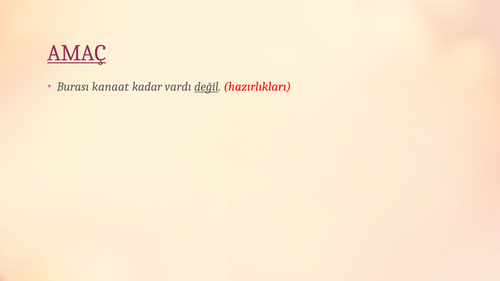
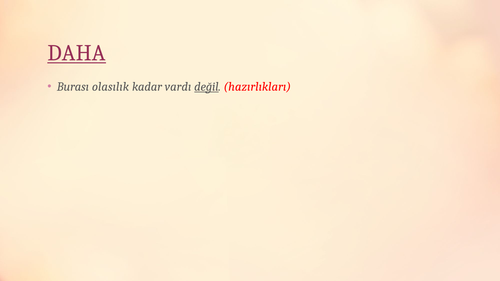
AMAÇ: AMAÇ -> DAHA
kanaat: kanaat -> olasılık
